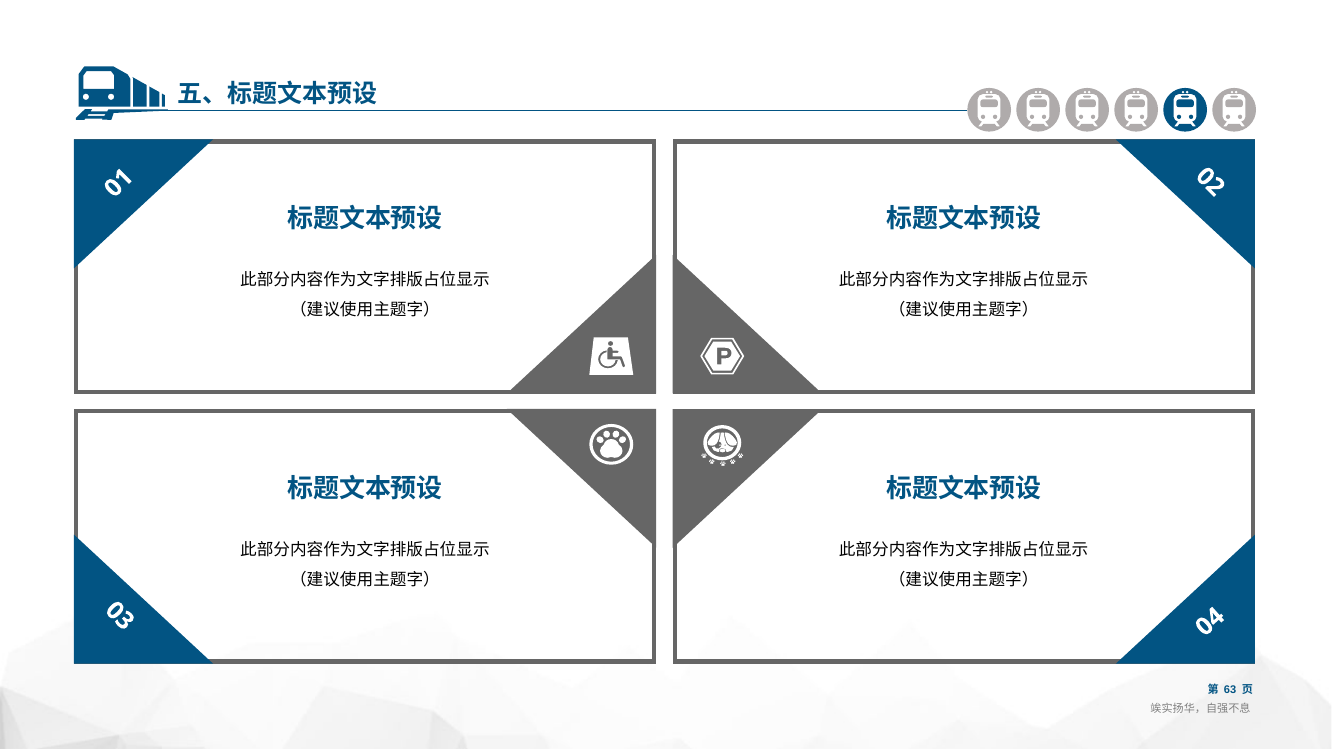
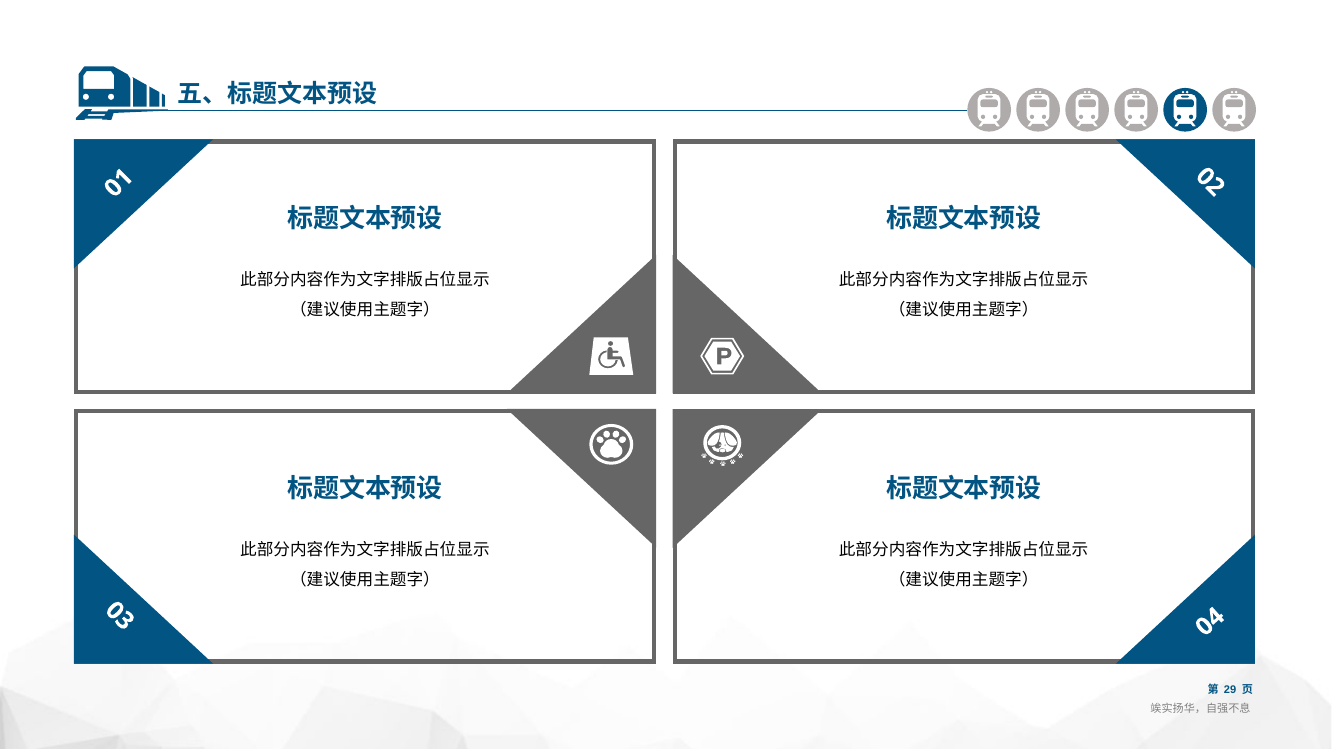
63: 63 -> 29
